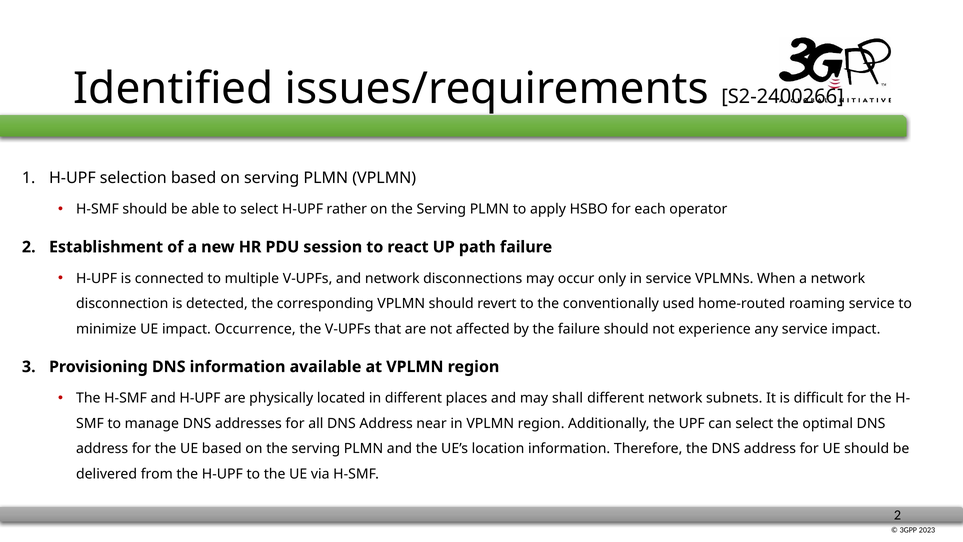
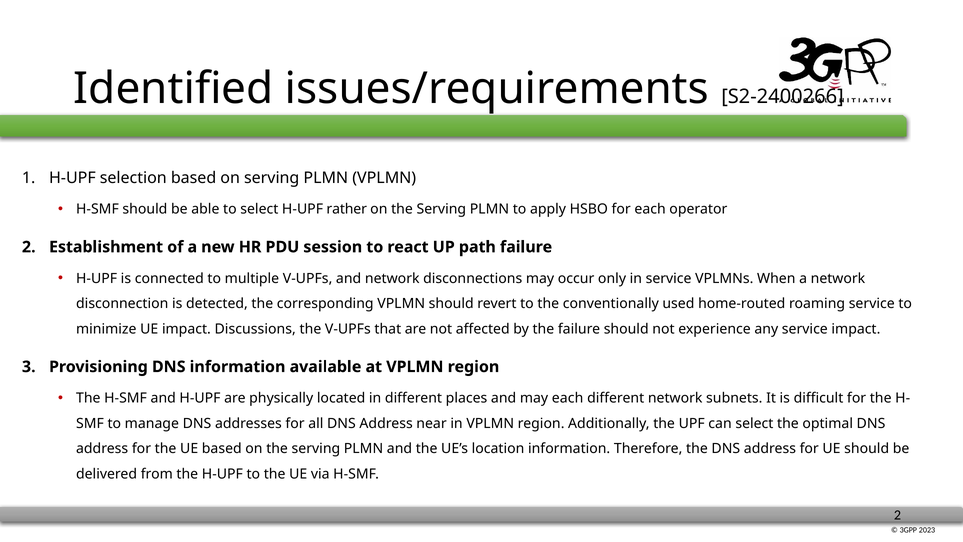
Occurrence: Occurrence -> Discussions
may shall: shall -> each
